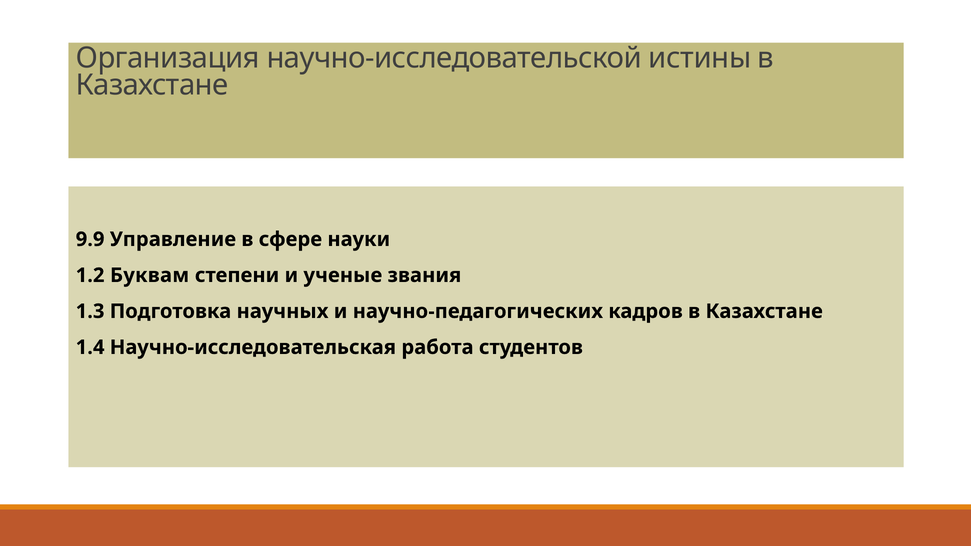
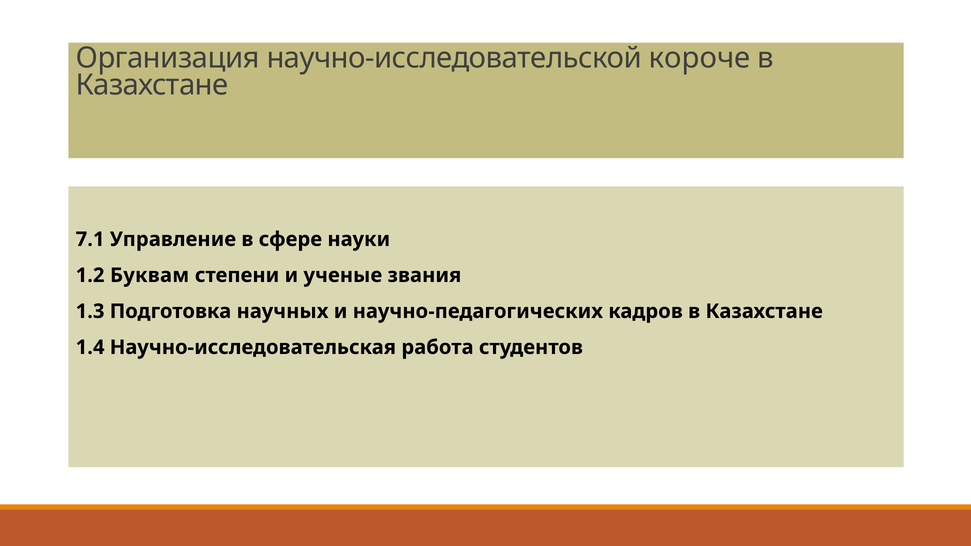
истины: истины -> короче
9.9: 9.9 -> 7.1
